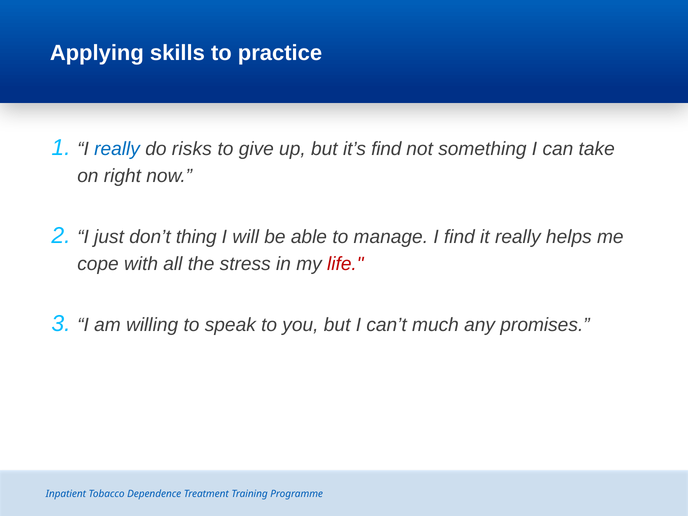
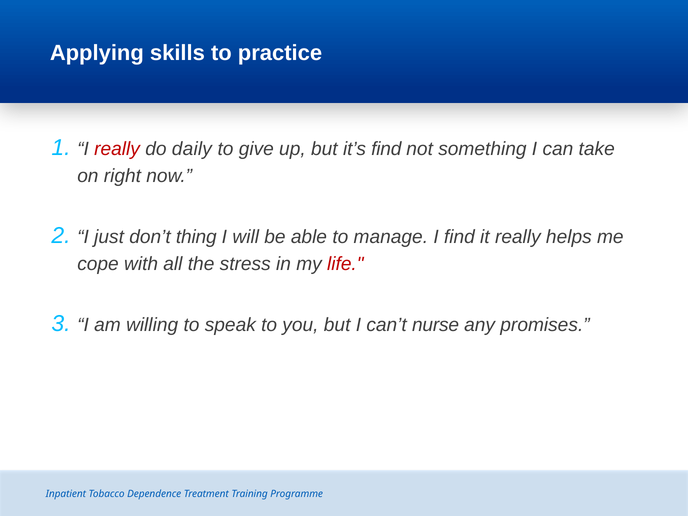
really at (117, 149) colour: blue -> red
risks: risks -> daily
much: much -> nurse
